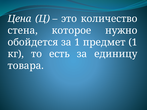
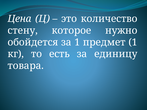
стена: стена -> стену
